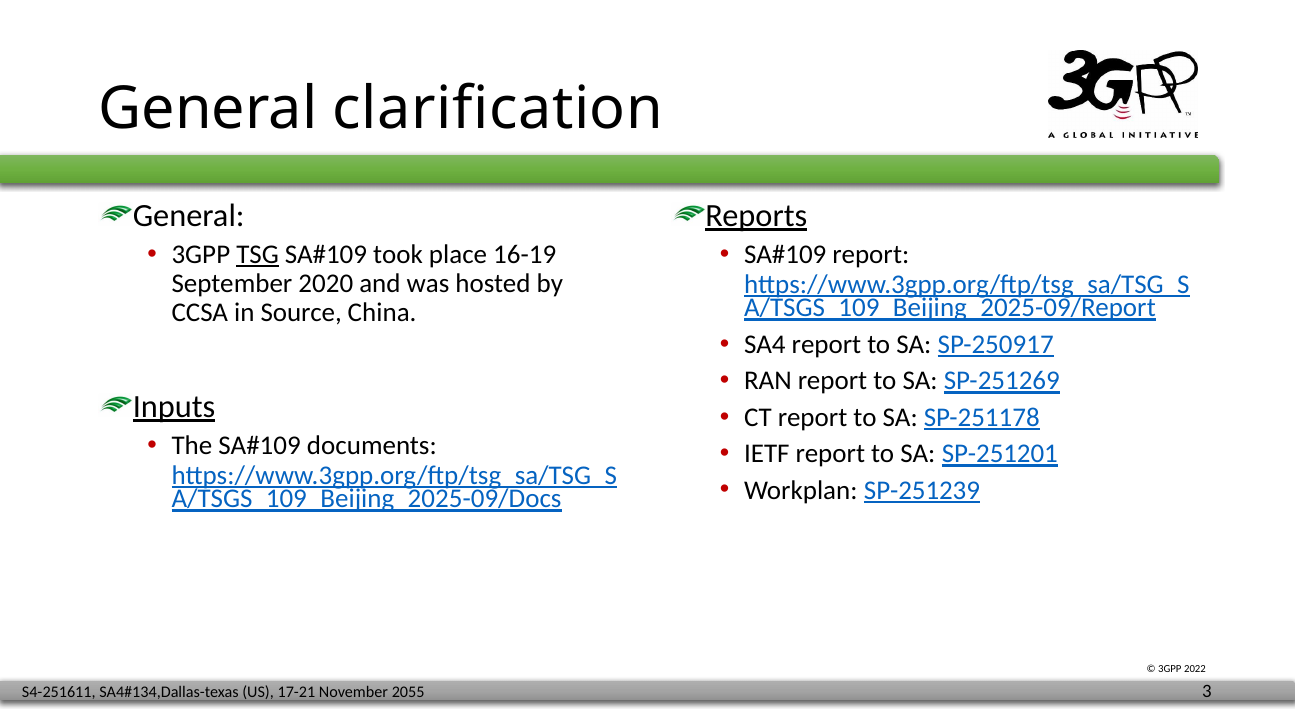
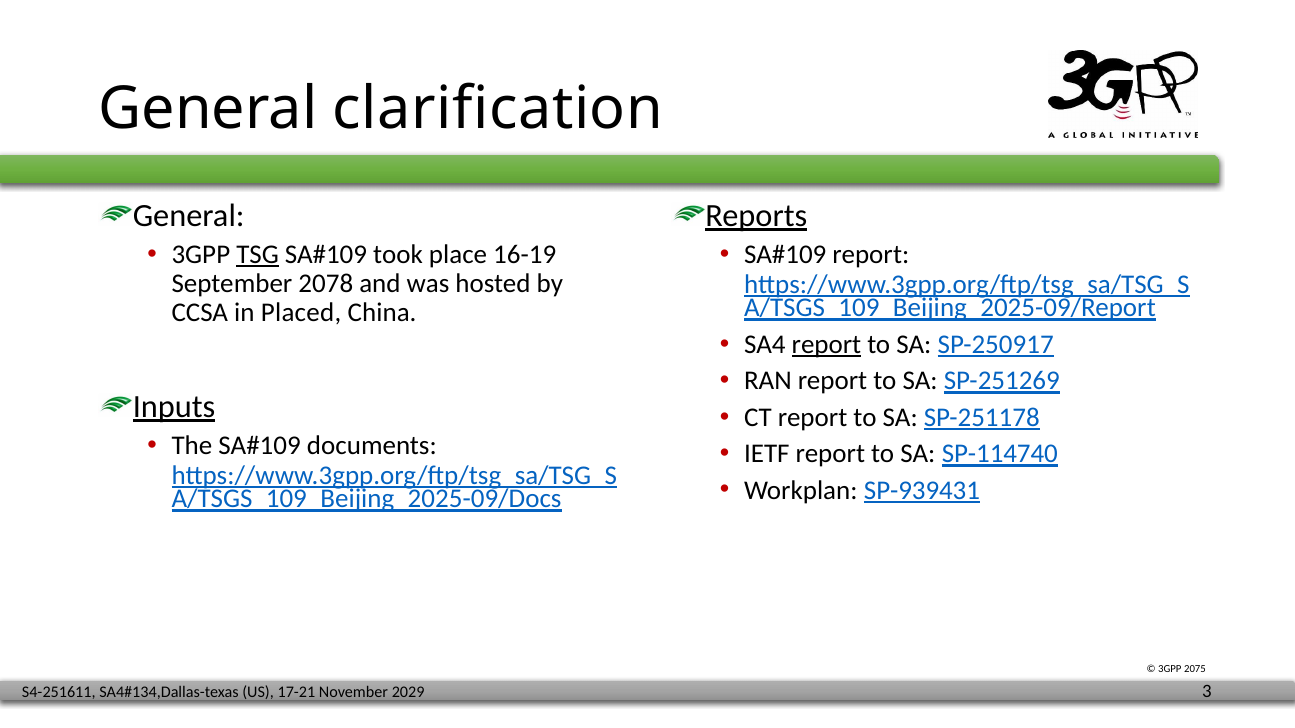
2020: 2020 -> 2078
Source: Source -> Placed
report at (826, 345) underline: none -> present
SP-251201: SP-251201 -> SP-114740
SP-251239: SP-251239 -> SP-939431
2022: 2022 -> 2075
2055: 2055 -> 2029
